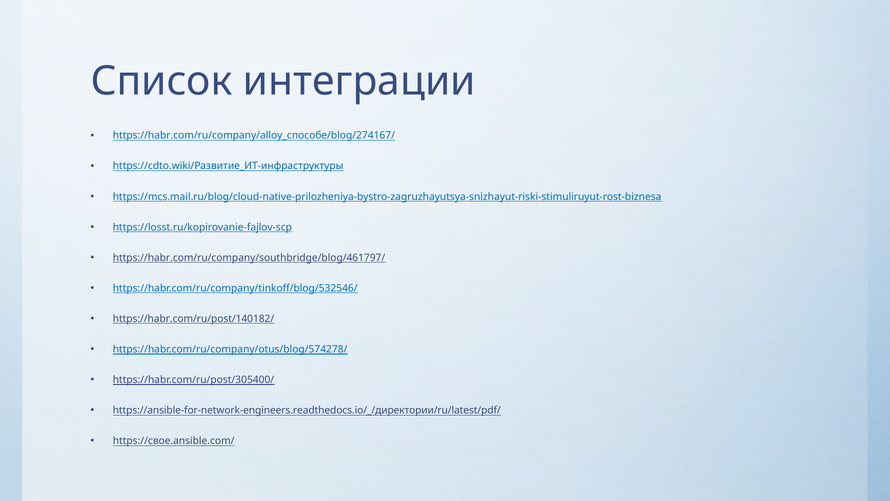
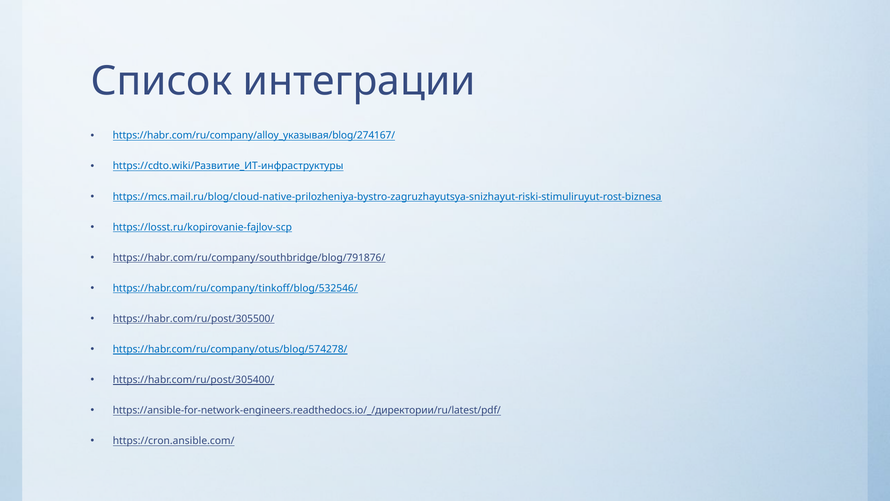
https://habr.com/ru/company/alloy_способе/blog/274167/: https://habr.com/ru/company/alloy_способе/blog/274167/ -> https://habr.com/ru/company/alloy_указывая/blog/274167/
https://habr.com/ru/company/southbridge/blog/461797/: https://habr.com/ru/company/southbridge/blog/461797/ -> https://habr.com/ru/company/southbridge/blog/791876/
https://habr.com/ru/post/140182/: https://habr.com/ru/post/140182/ -> https://habr.com/ru/post/305500/
https://свое.ansible.com/: https://свое.ansible.com/ -> https://cron.ansible.com/
